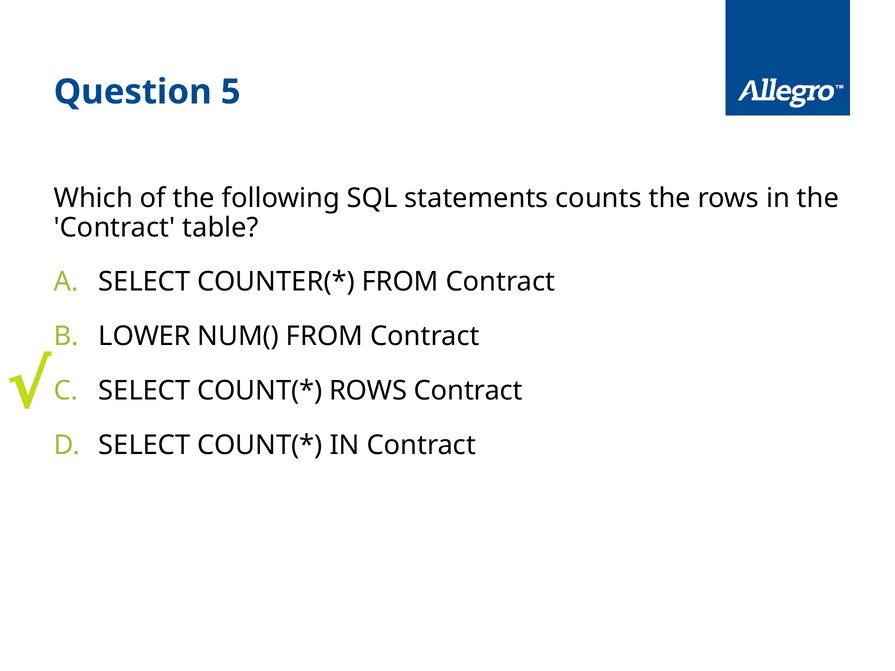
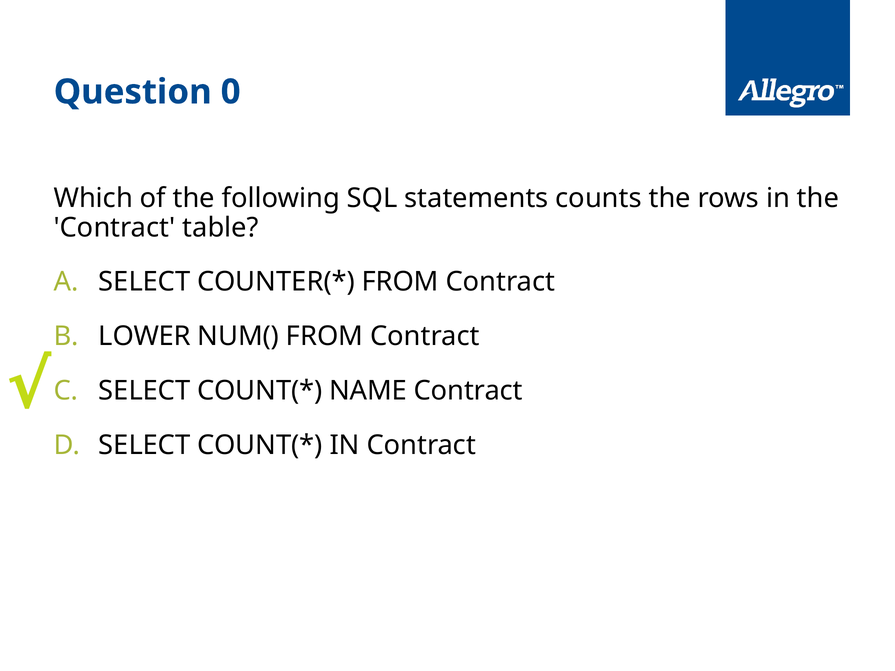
5: 5 -> 0
ROWS at (368, 391): ROWS -> NAME
